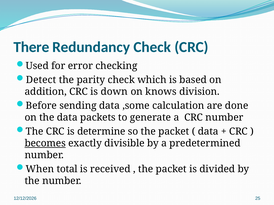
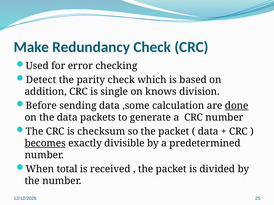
There: There -> Make
down: down -> single
done underline: none -> present
determine: determine -> checksum
